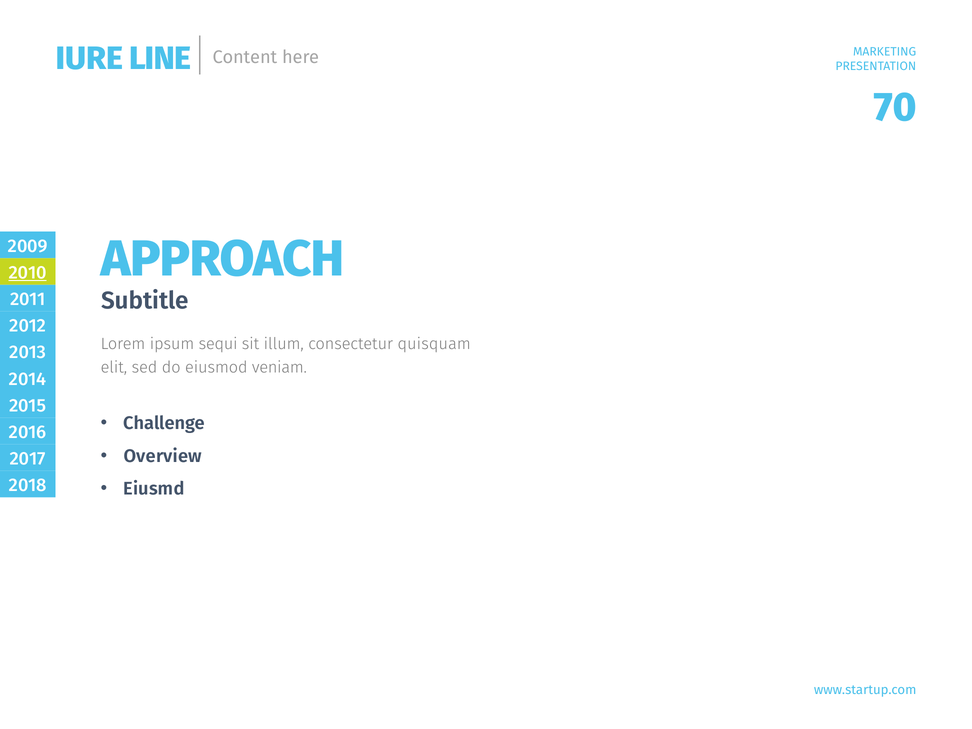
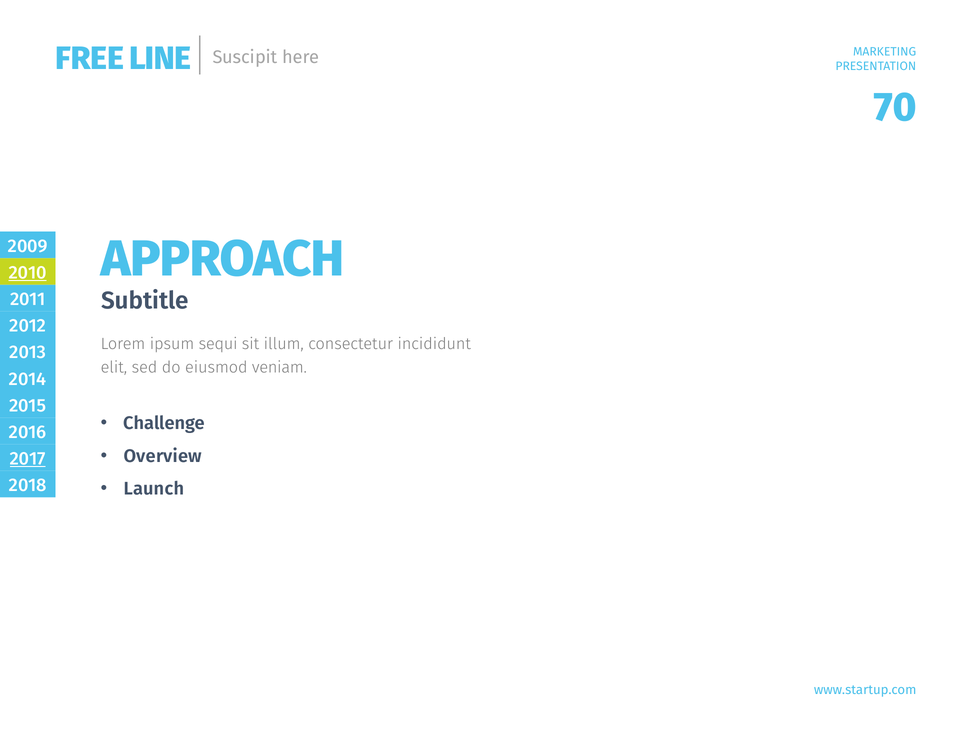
IURE: IURE -> FREE
Content: Content -> Suscipit
quisquam: quisquam -> incididunt
2017 underline: none -> present
Eiusmd: Eiusmd -> Launch
